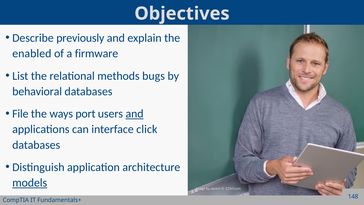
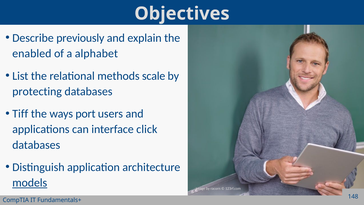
firmware: firmware -> alphabet
bugs: bugs -> scale
behavioral: behavioral -> protecting
File: File -> Tiff
and at (135, 114) underline: present -> none
